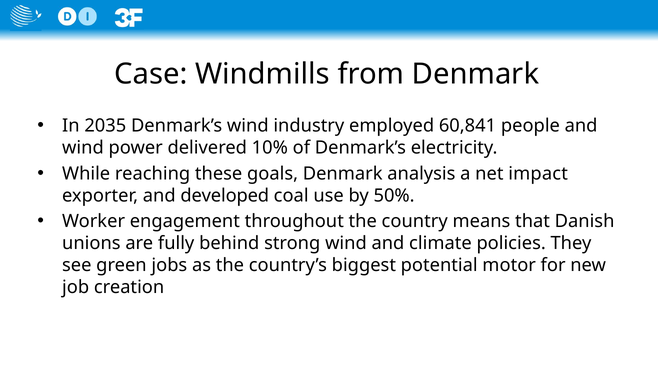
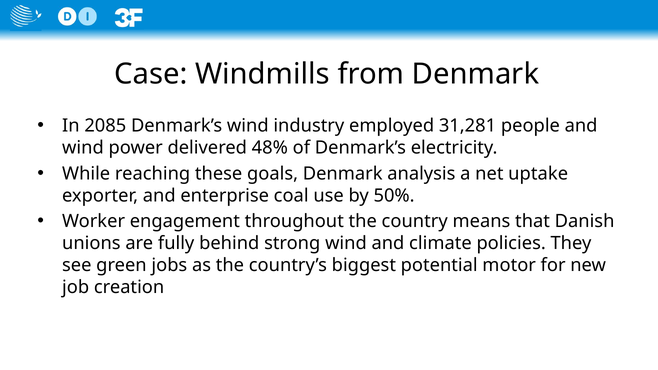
2035: 2035 -> 2085
60,841: 60,841 -> 31,281
10%: 10% -> 48%
impact: impact -> uptake
developed: developed -> enterprise
